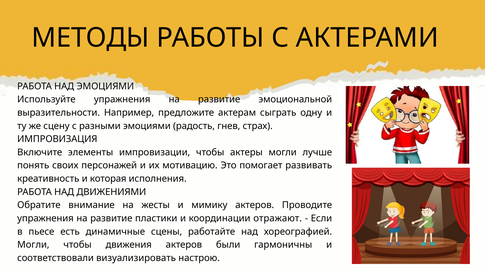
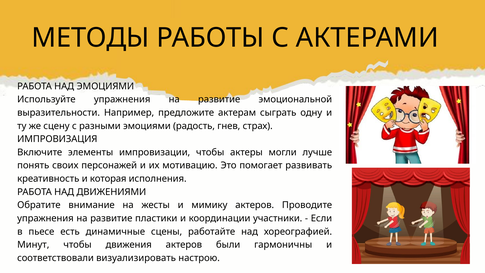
отражают: отражают -> участники
Могли at (33, 245): Могли -> Минут
